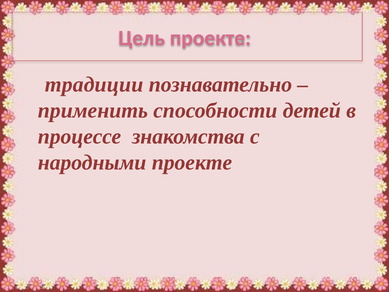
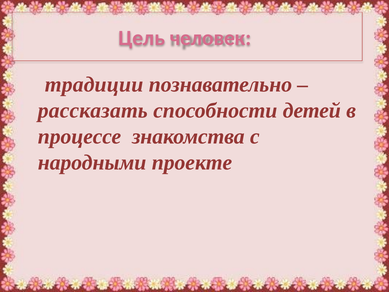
Цель проекте: проекте -> человек
применить: применить -> рассказать
